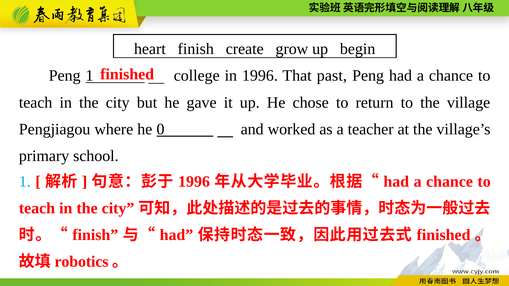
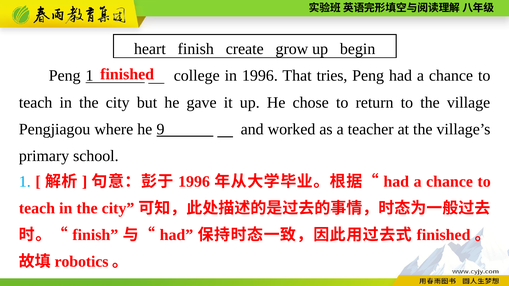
past: past -> tries
0: 0 -> 9
